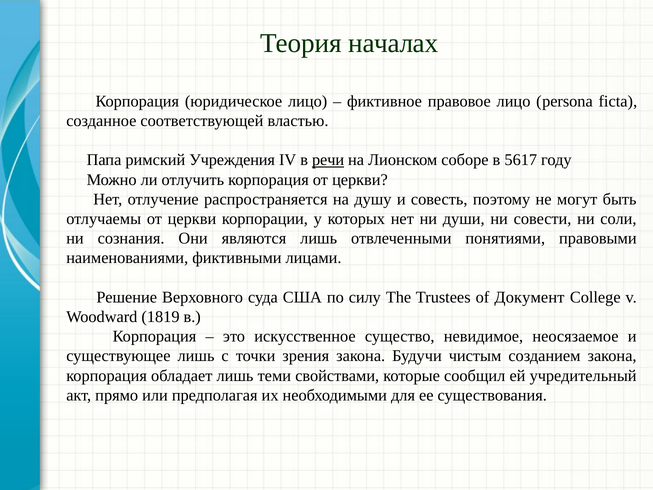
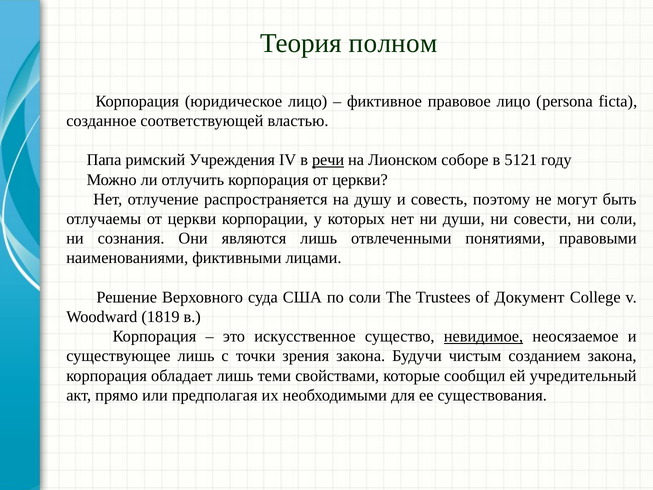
началах: началах -> полном
5617: 5617 -> 5121
по силу: силу -> соли
невидимое underline: none -> present
